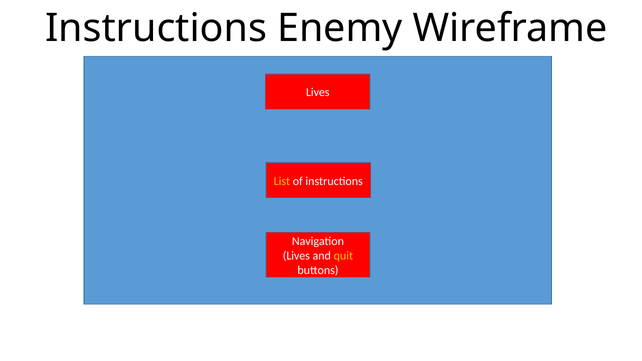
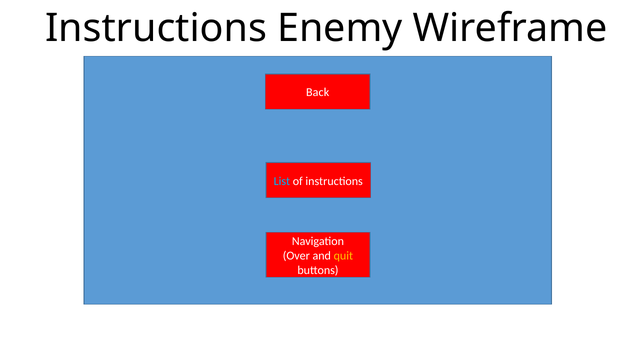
Lives at (318, 93): Lives -> Back
List colour: yellow -> light blue
Lives at (296, 256): Lives -> Over
